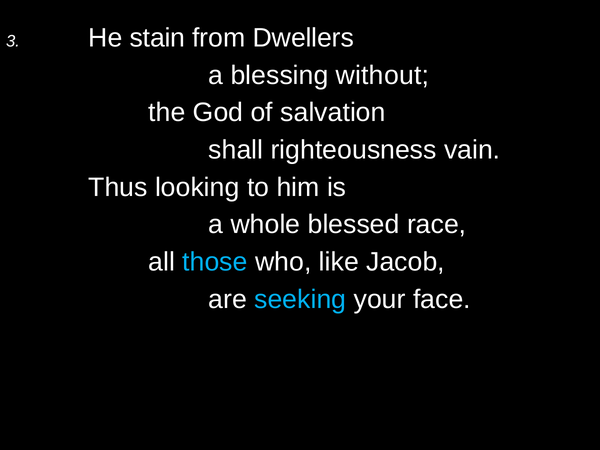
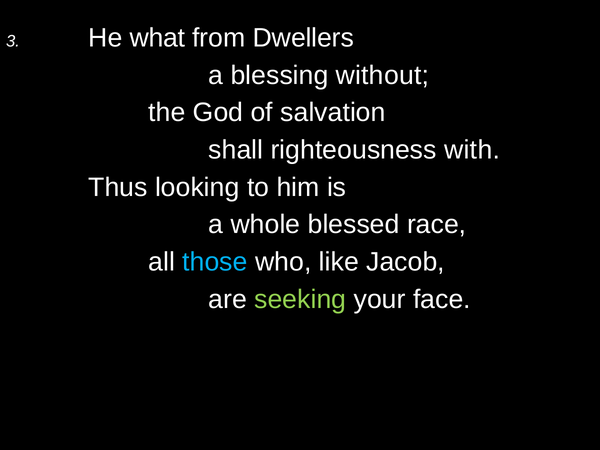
stain: stain -> what
vain: vain -> with
seeking colour: light blue -> light green
